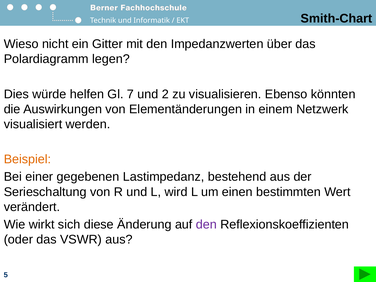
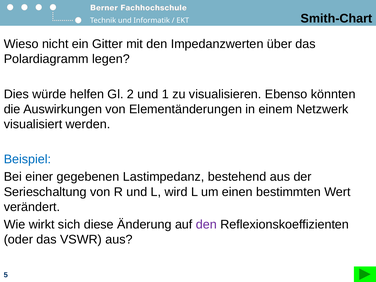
7: 7 -> 2
2: 2 -> 1
Beispiel colour: orange -> blue
